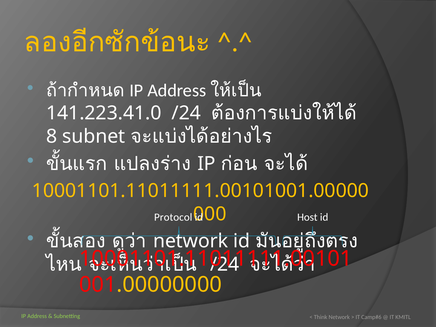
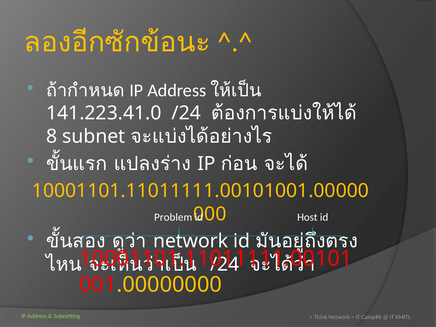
Protocol: Protocol -> Problem
